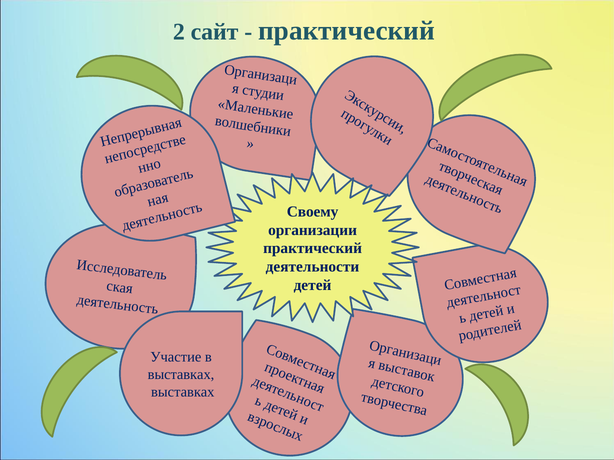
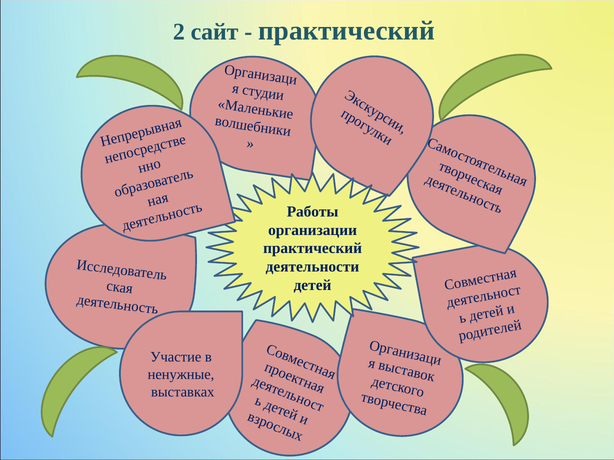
Своему: Своему -> Работы
выставках at (181, 375): выставках -> ненужные
